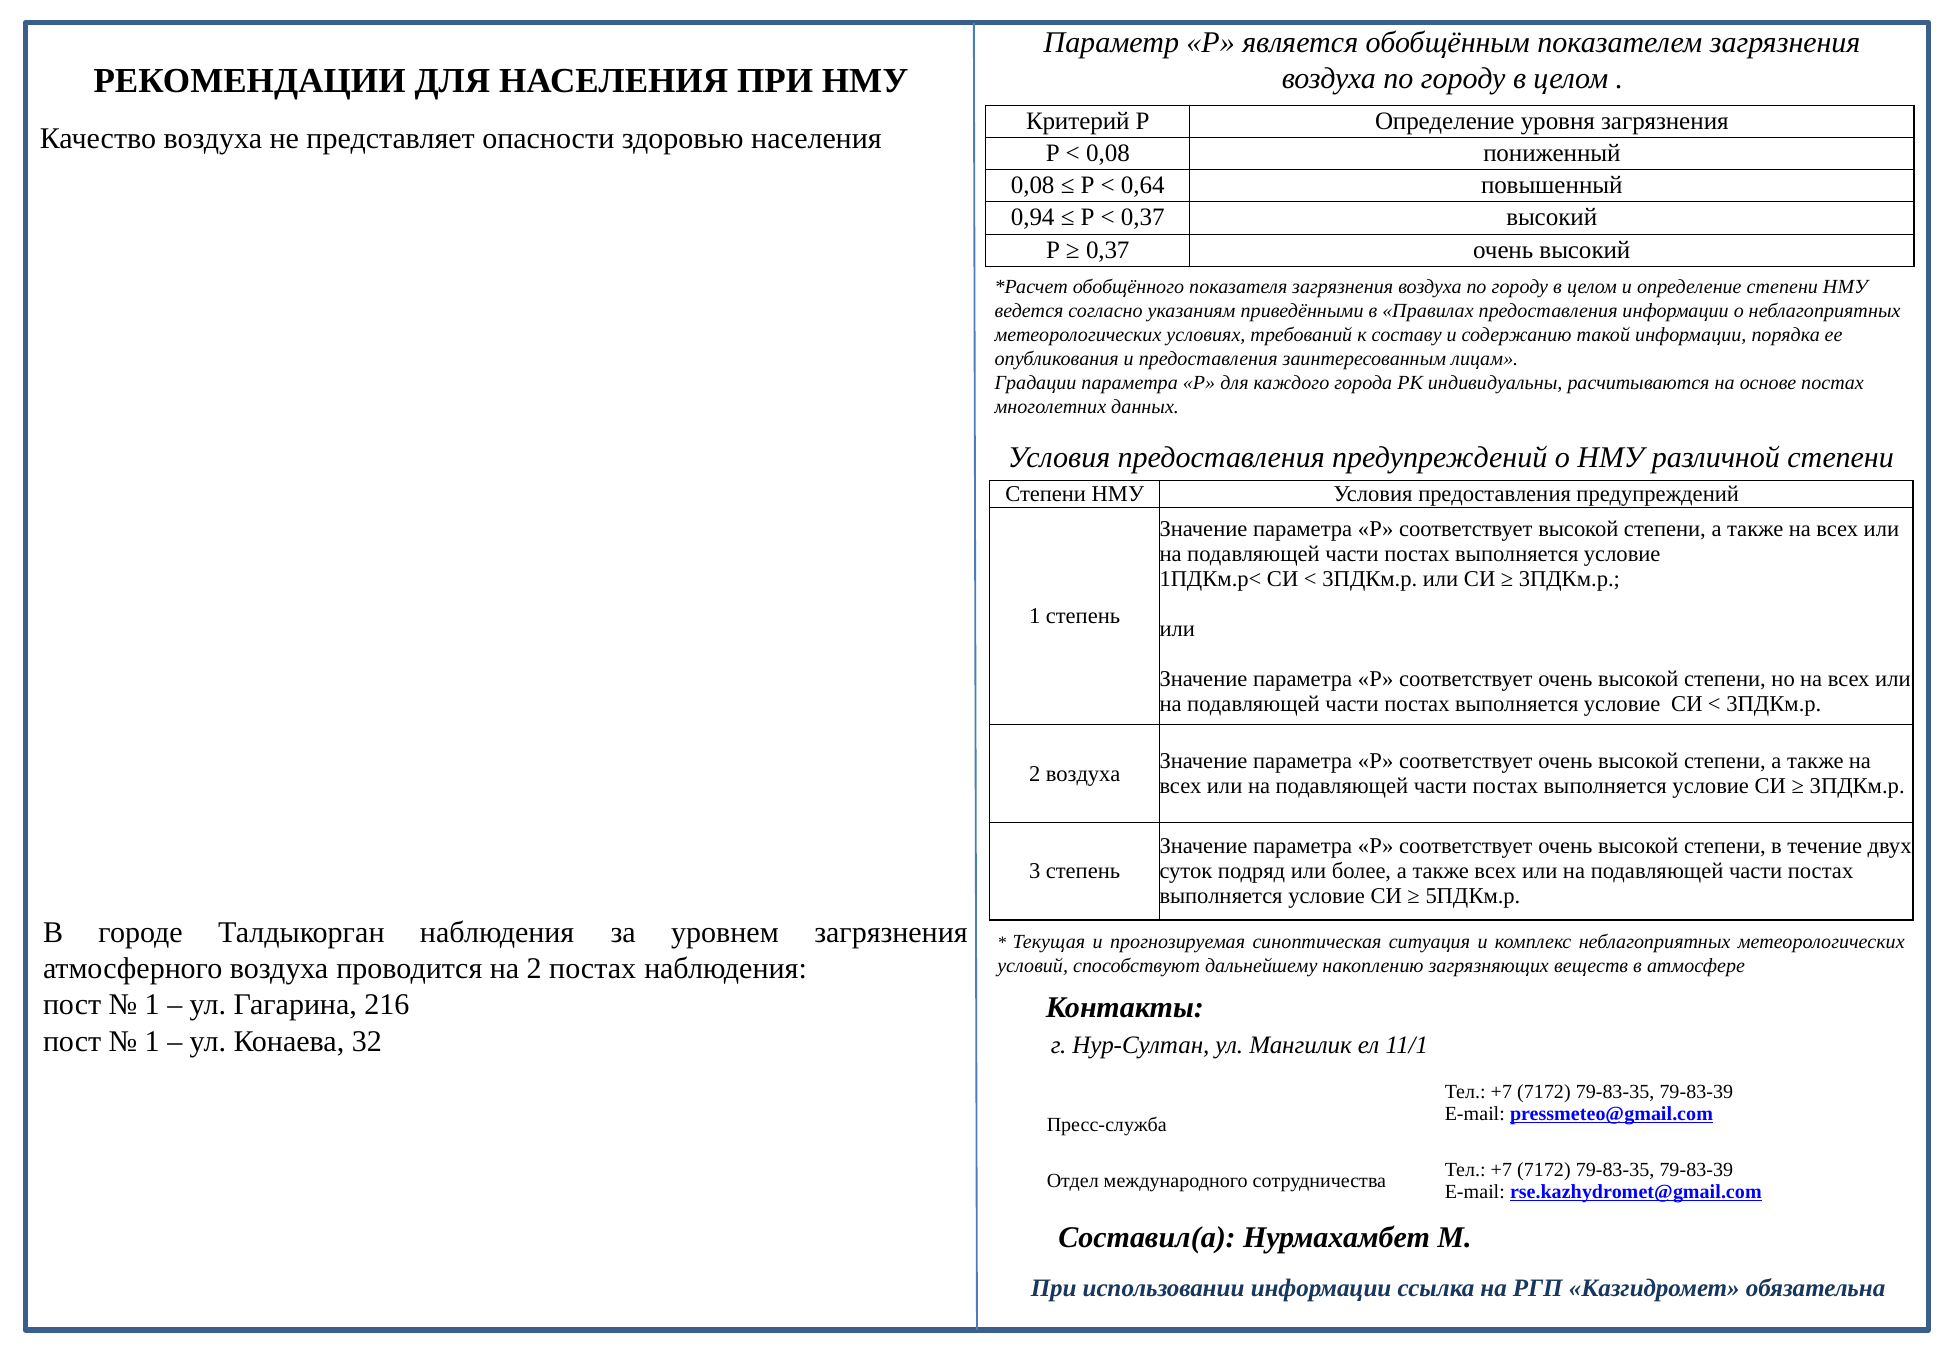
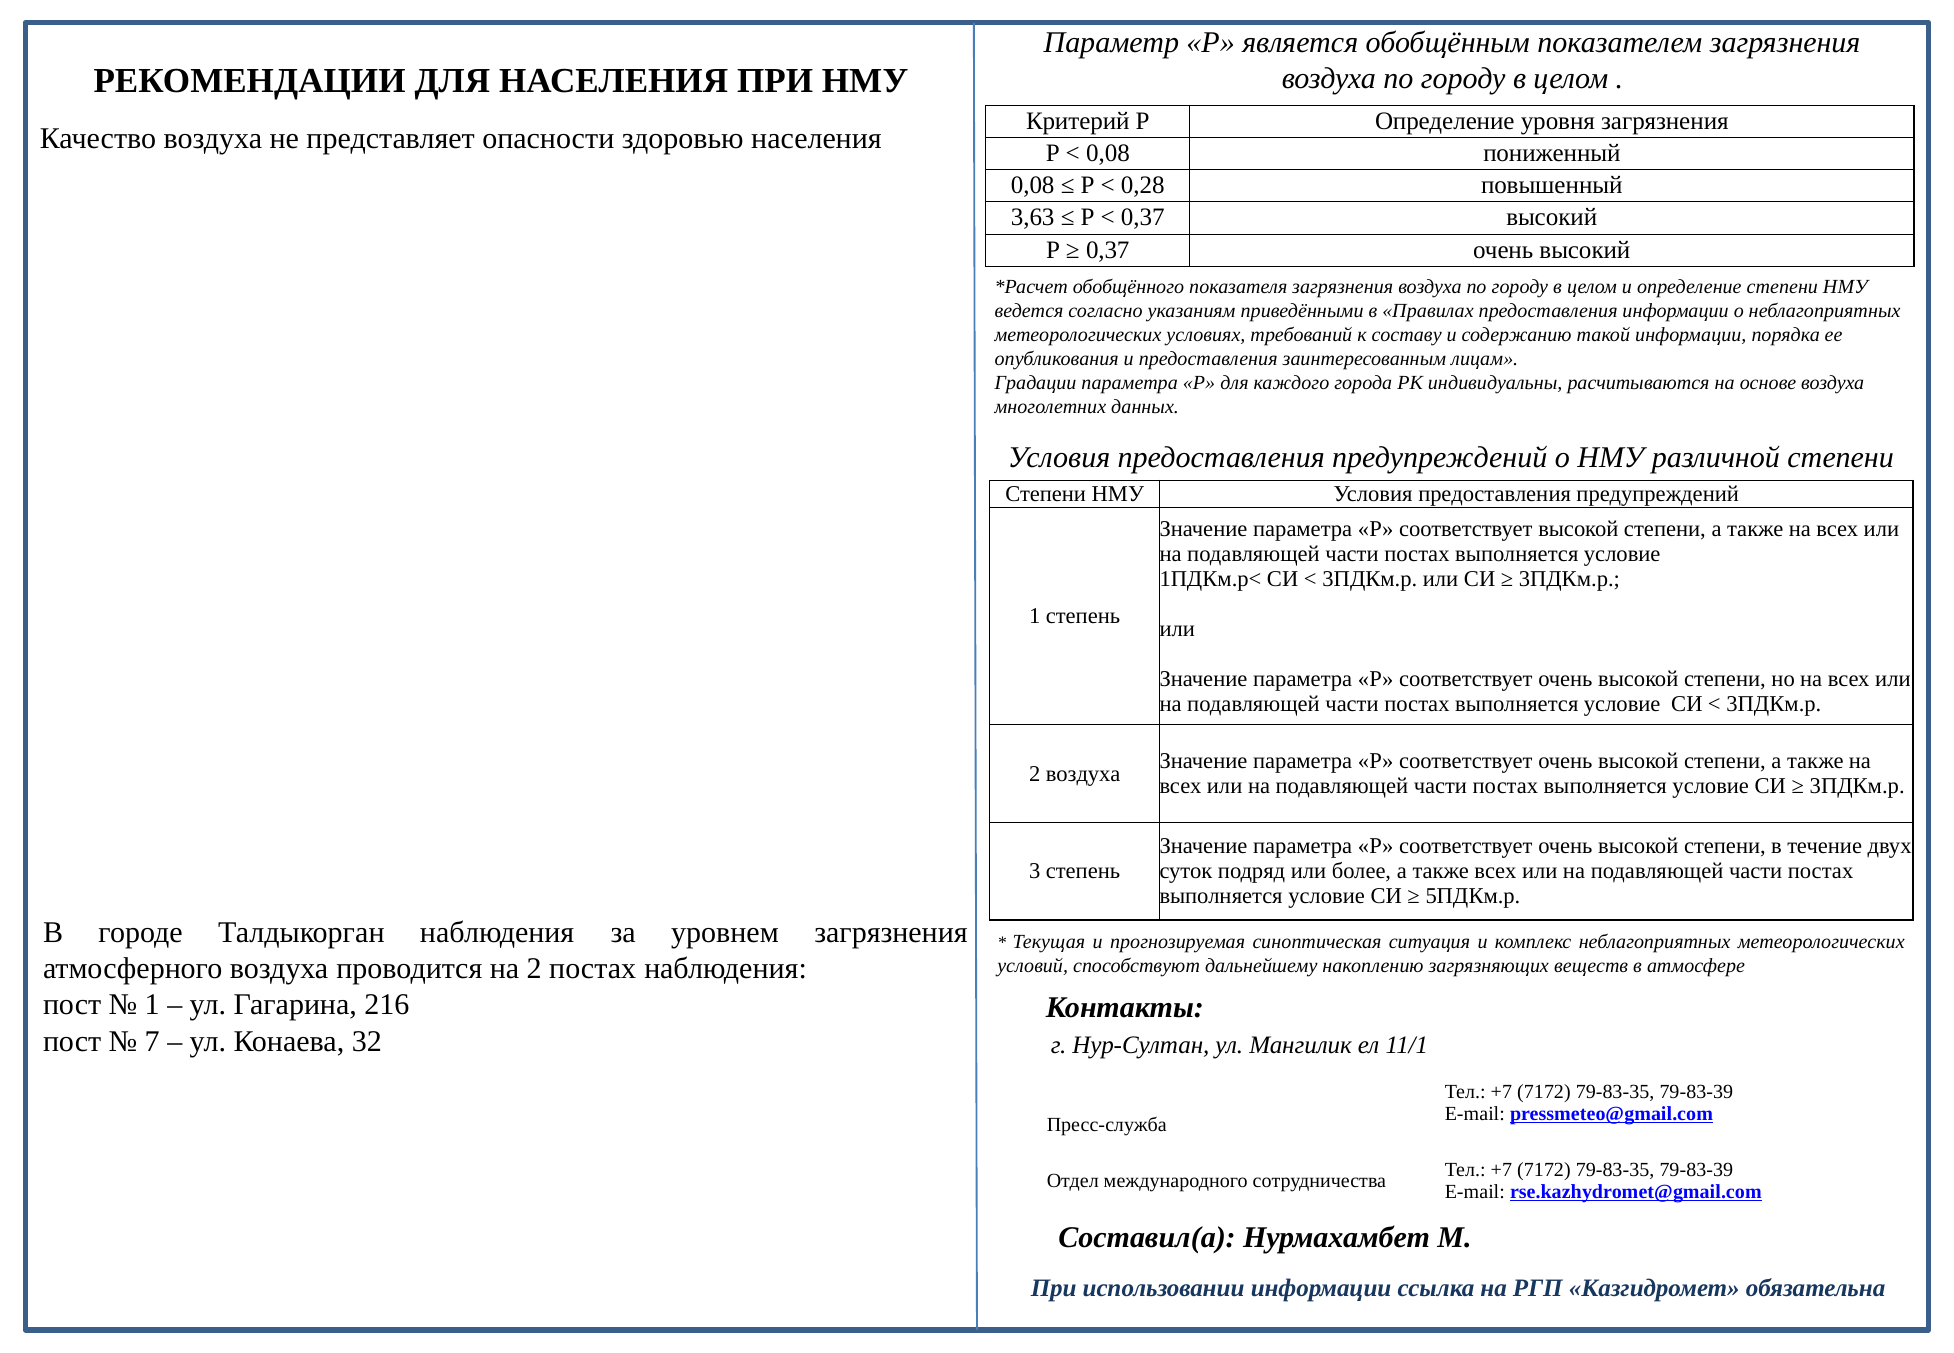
0,64: 0,64 -> 0,28
0,94: 0,94 -> 3,63
основе постах: постах -> воздуха
1 at (152, 1041): 1 -> 7
